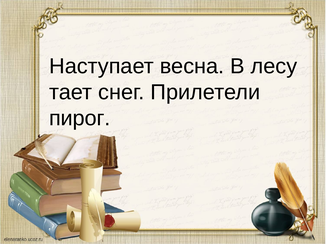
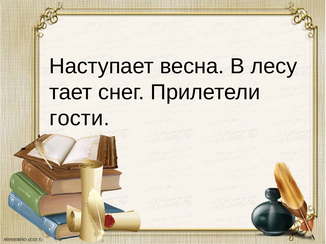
пирог: пирог -> гости
